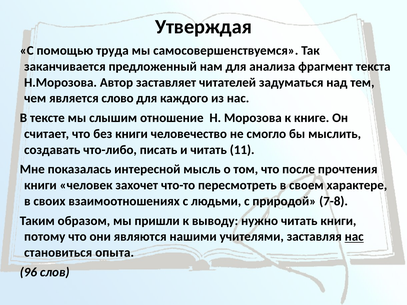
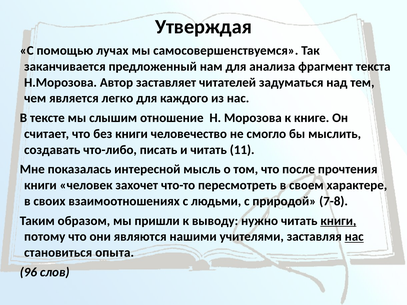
труда: труда -> лучах
слово: слово -> легко
книги at (338, 221) underline: none -> present
